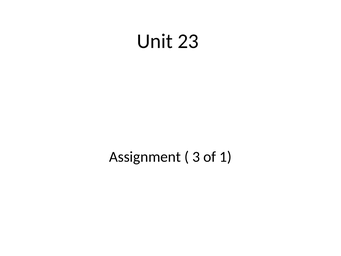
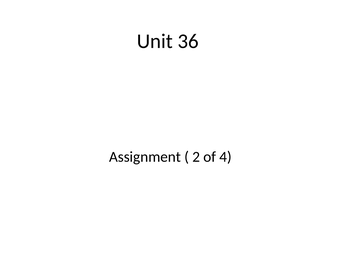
23: 23 -> 36
3: 3 -> 2
1: 1 -> 4
